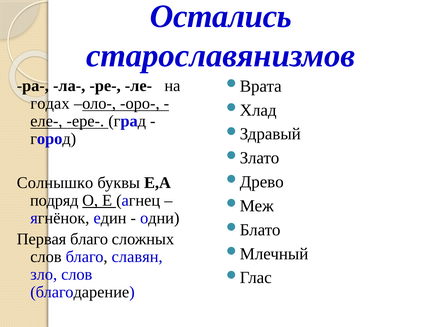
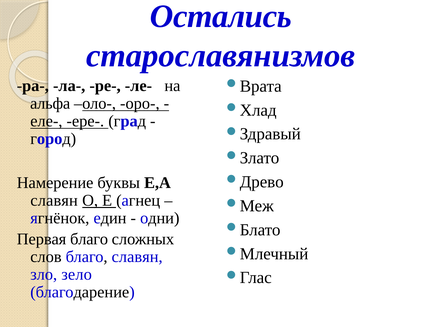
годах: годах -> альфа
Солнышко: Солнышко -> Намерение
подряд at (54, 200): подряд -> славян
зло слов: слов -> зело
